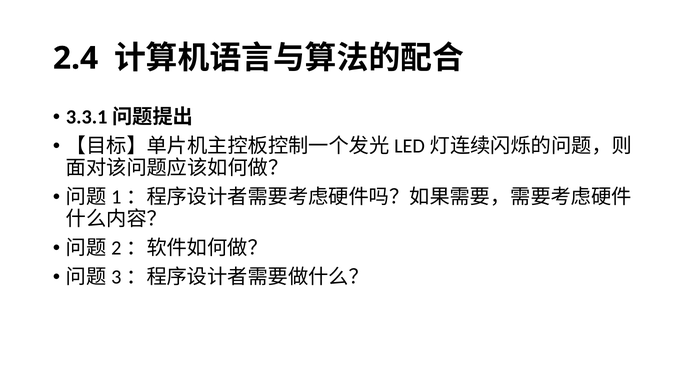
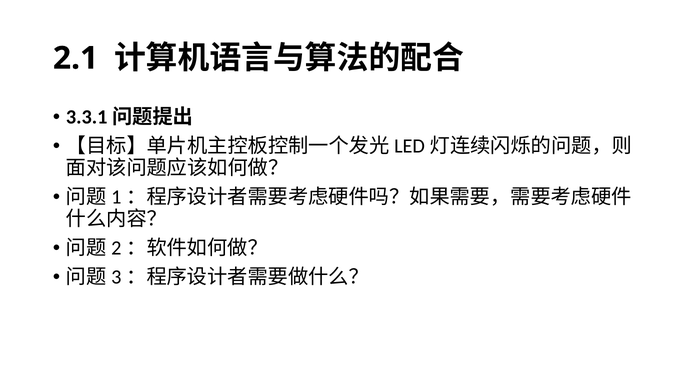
2.4: 2.4 -> 2.1
